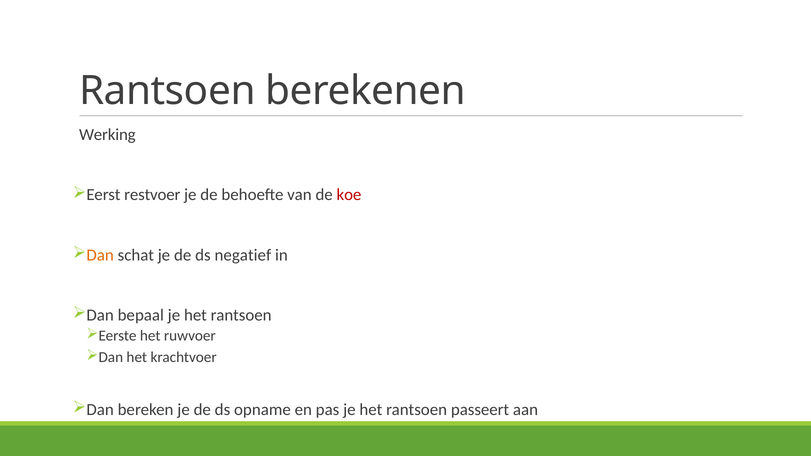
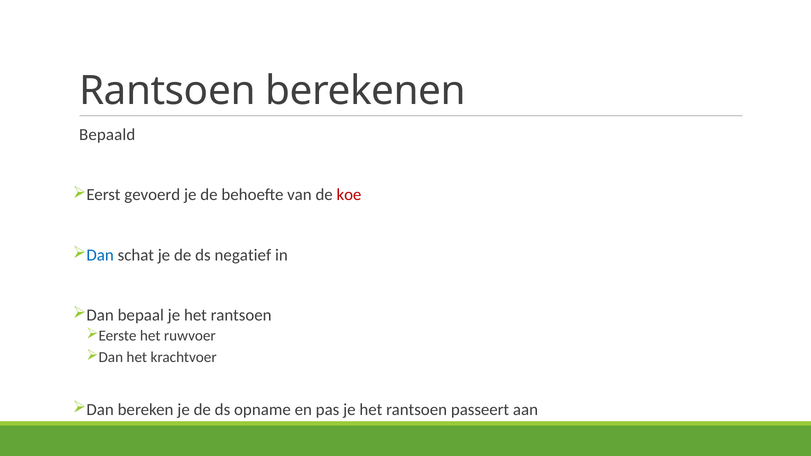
Werking: Werking -> Bepaald
restvoer: restvoer -> gevoerd
Dan at (100, 255) colour: orange -> blue
